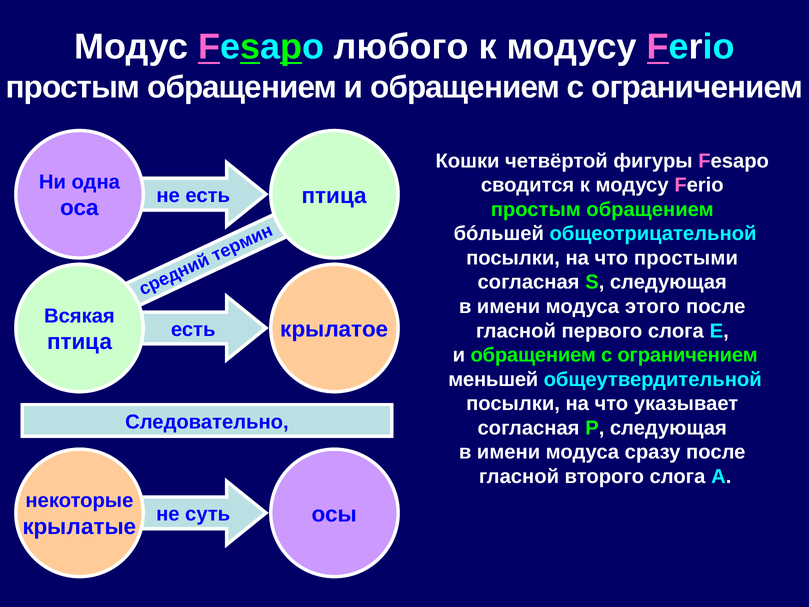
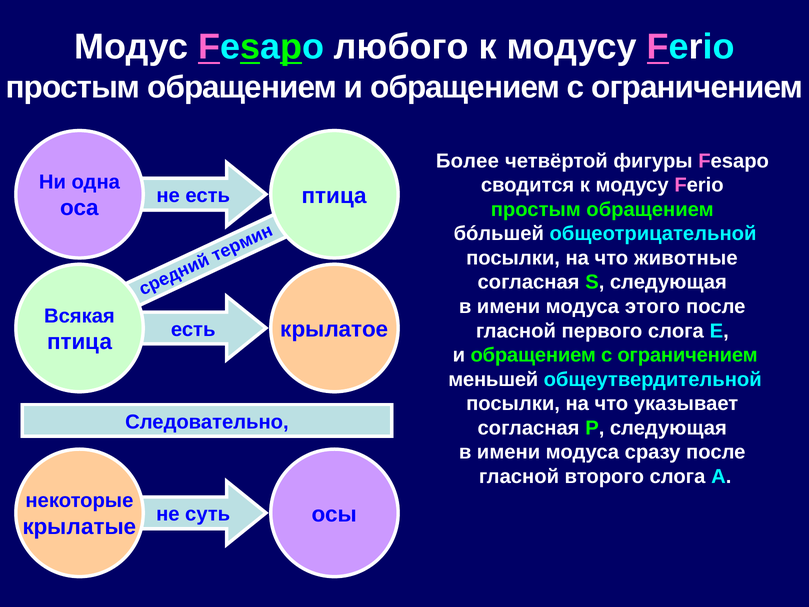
Кошки: Кошки -> Более
простыми: простыми -> животные
